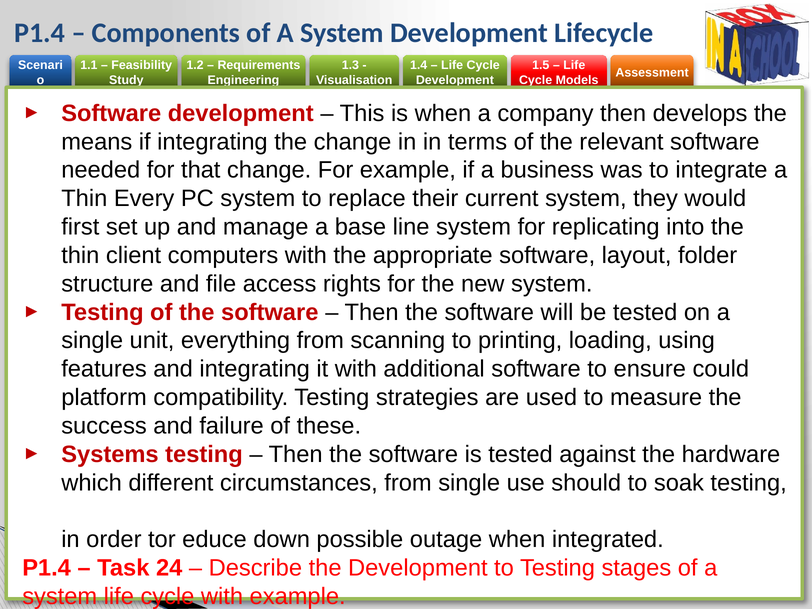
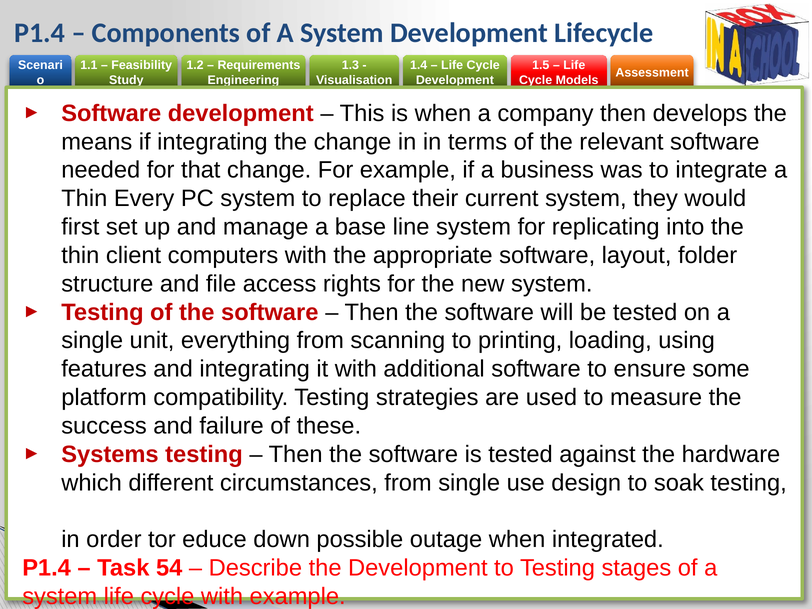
could: could -> some
should: should -> design
24: 24 -> 54
